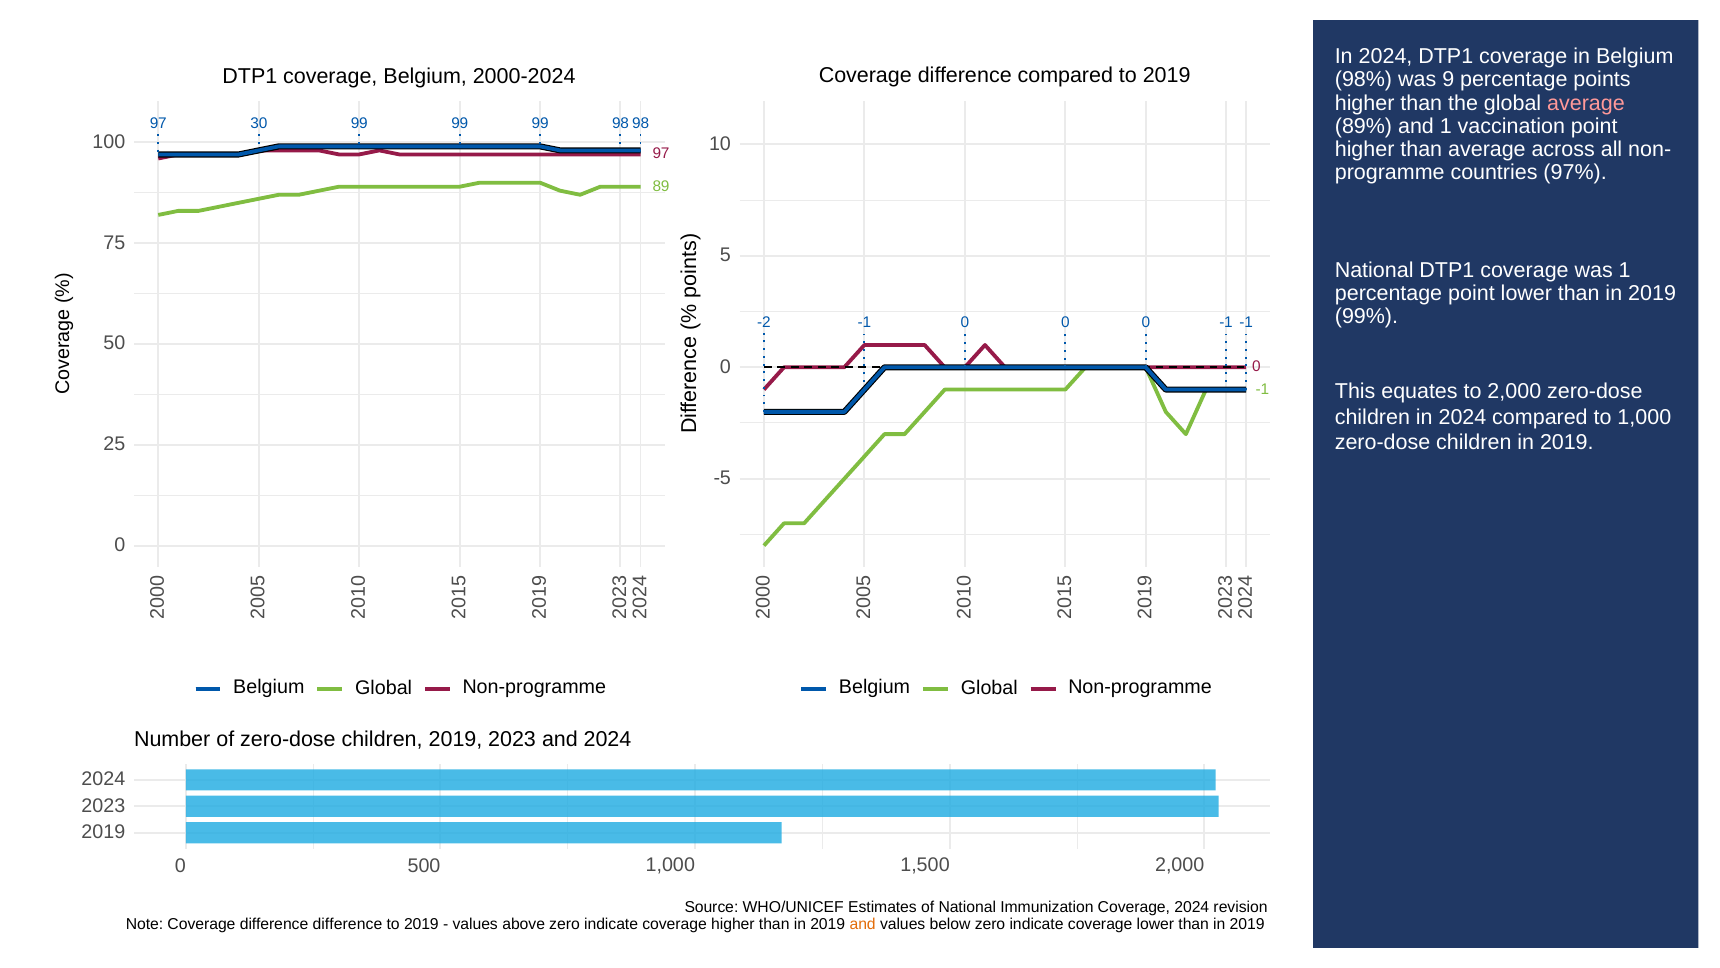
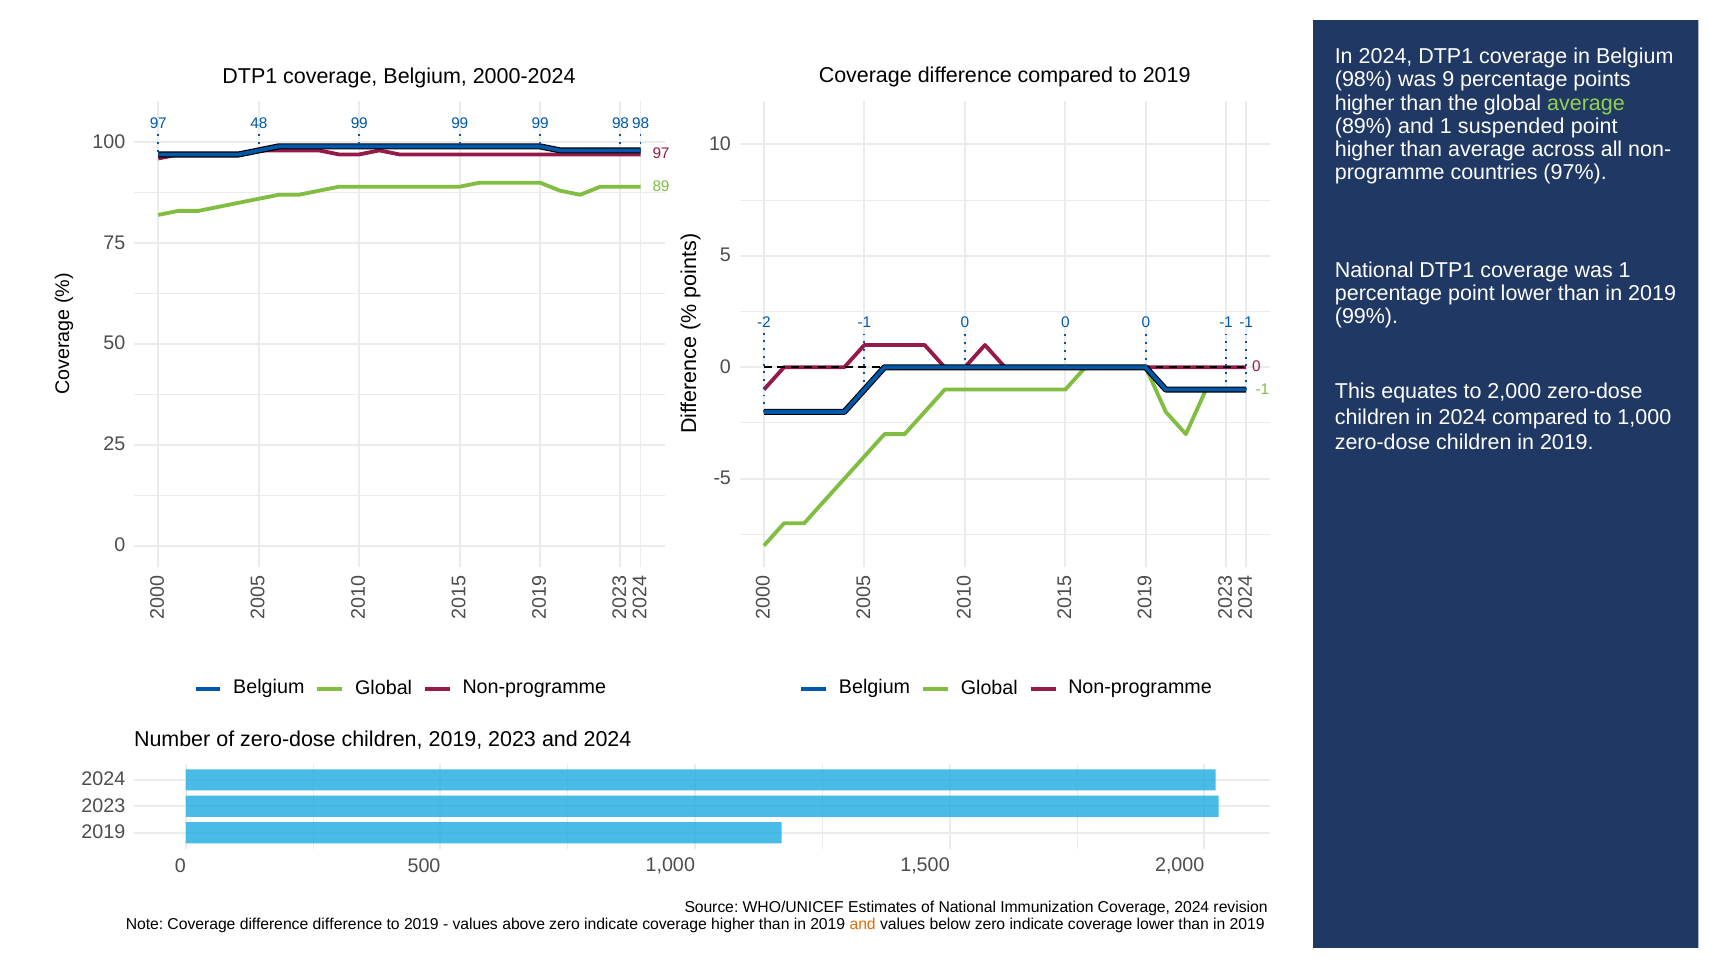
average at (1586, 103) colour: pink -> light green
30: 30 -> 48
vaccination: vaccination -> suspended
